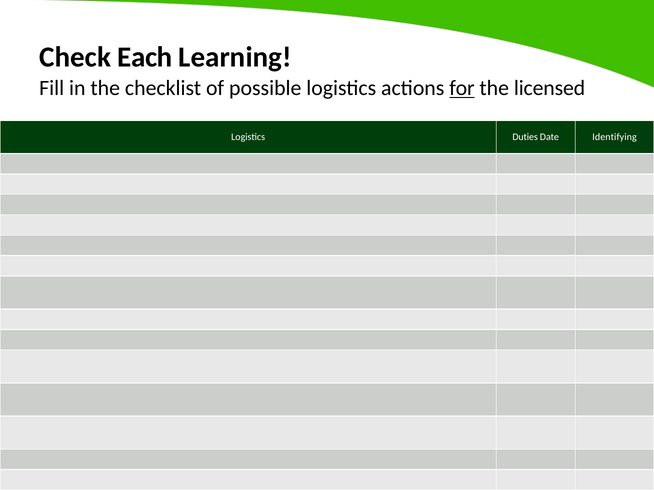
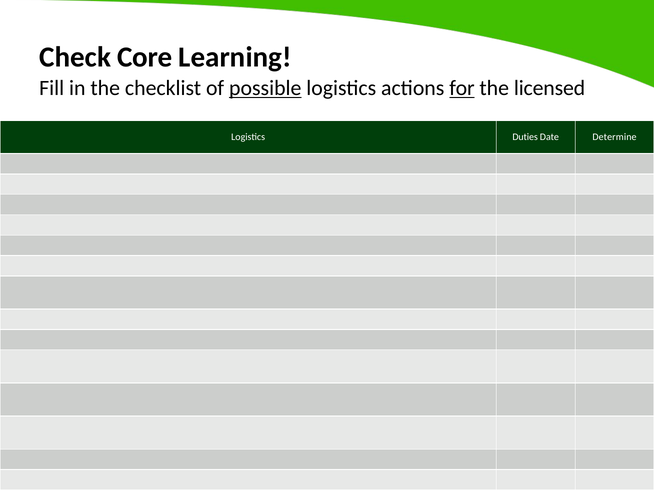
Each: Each -> Core
possible underline: none -> present
Identifying: Identifying -> Determine
